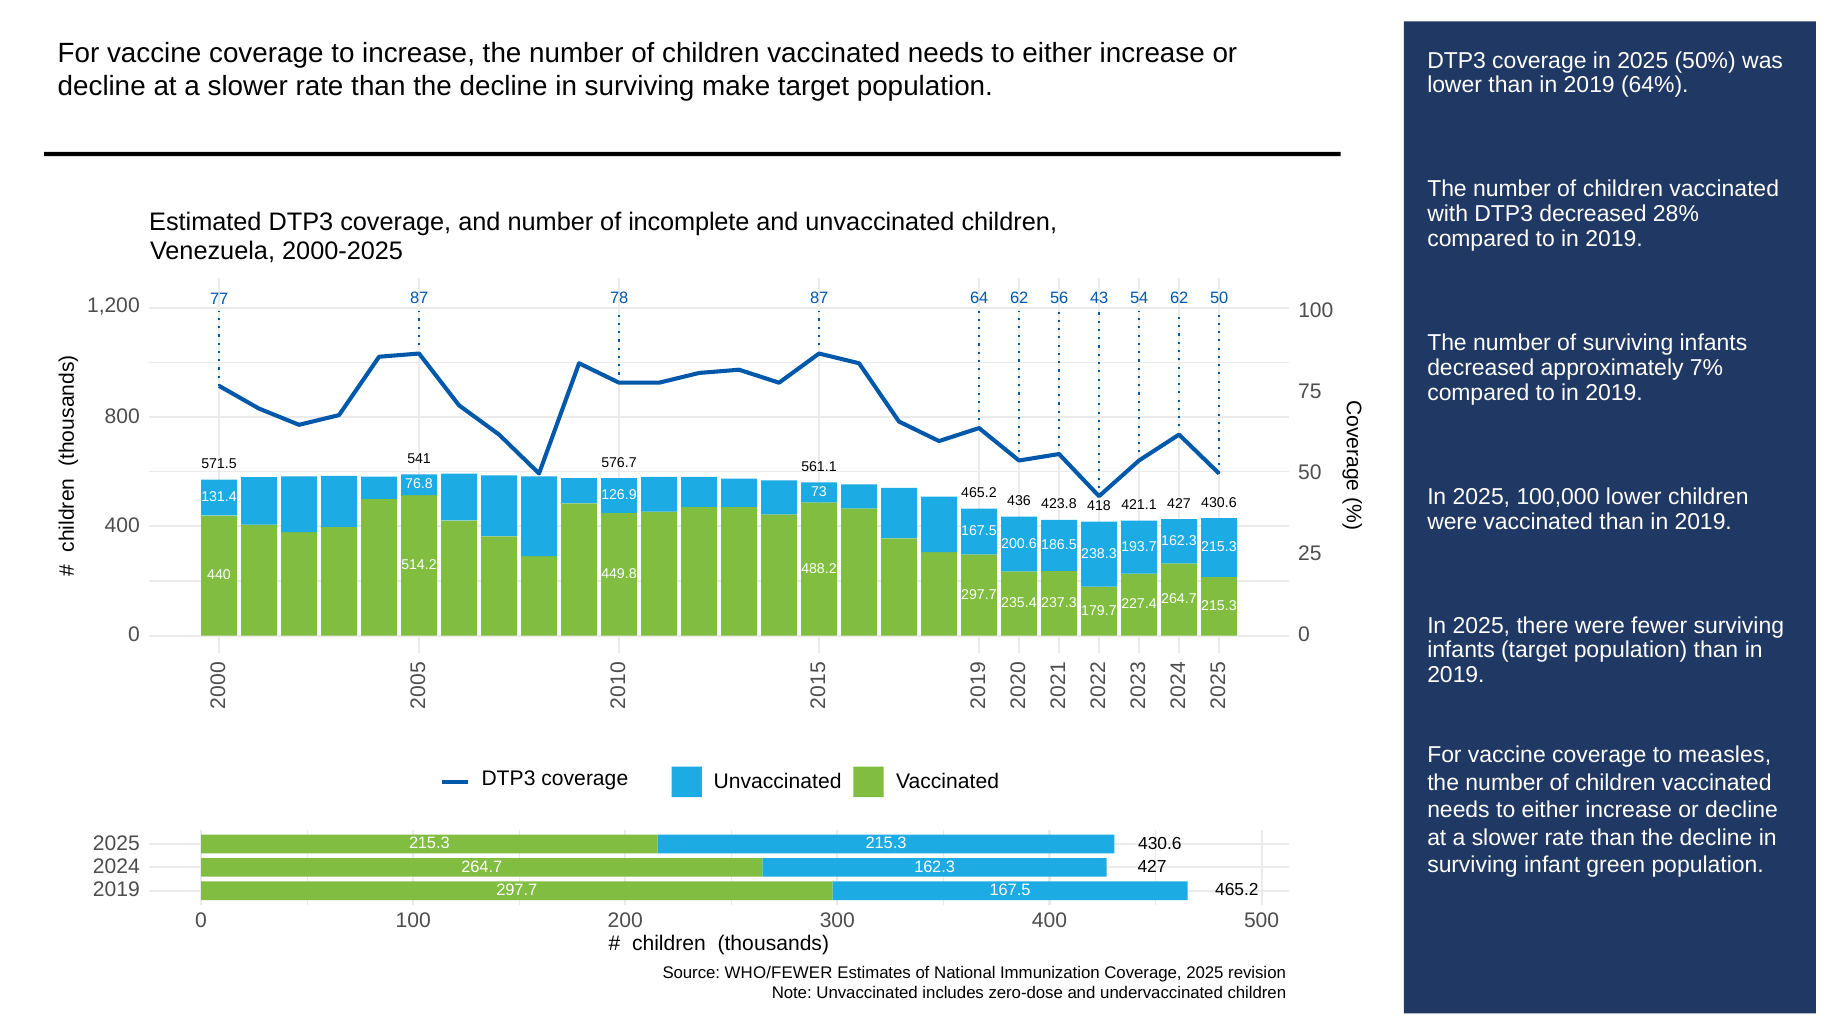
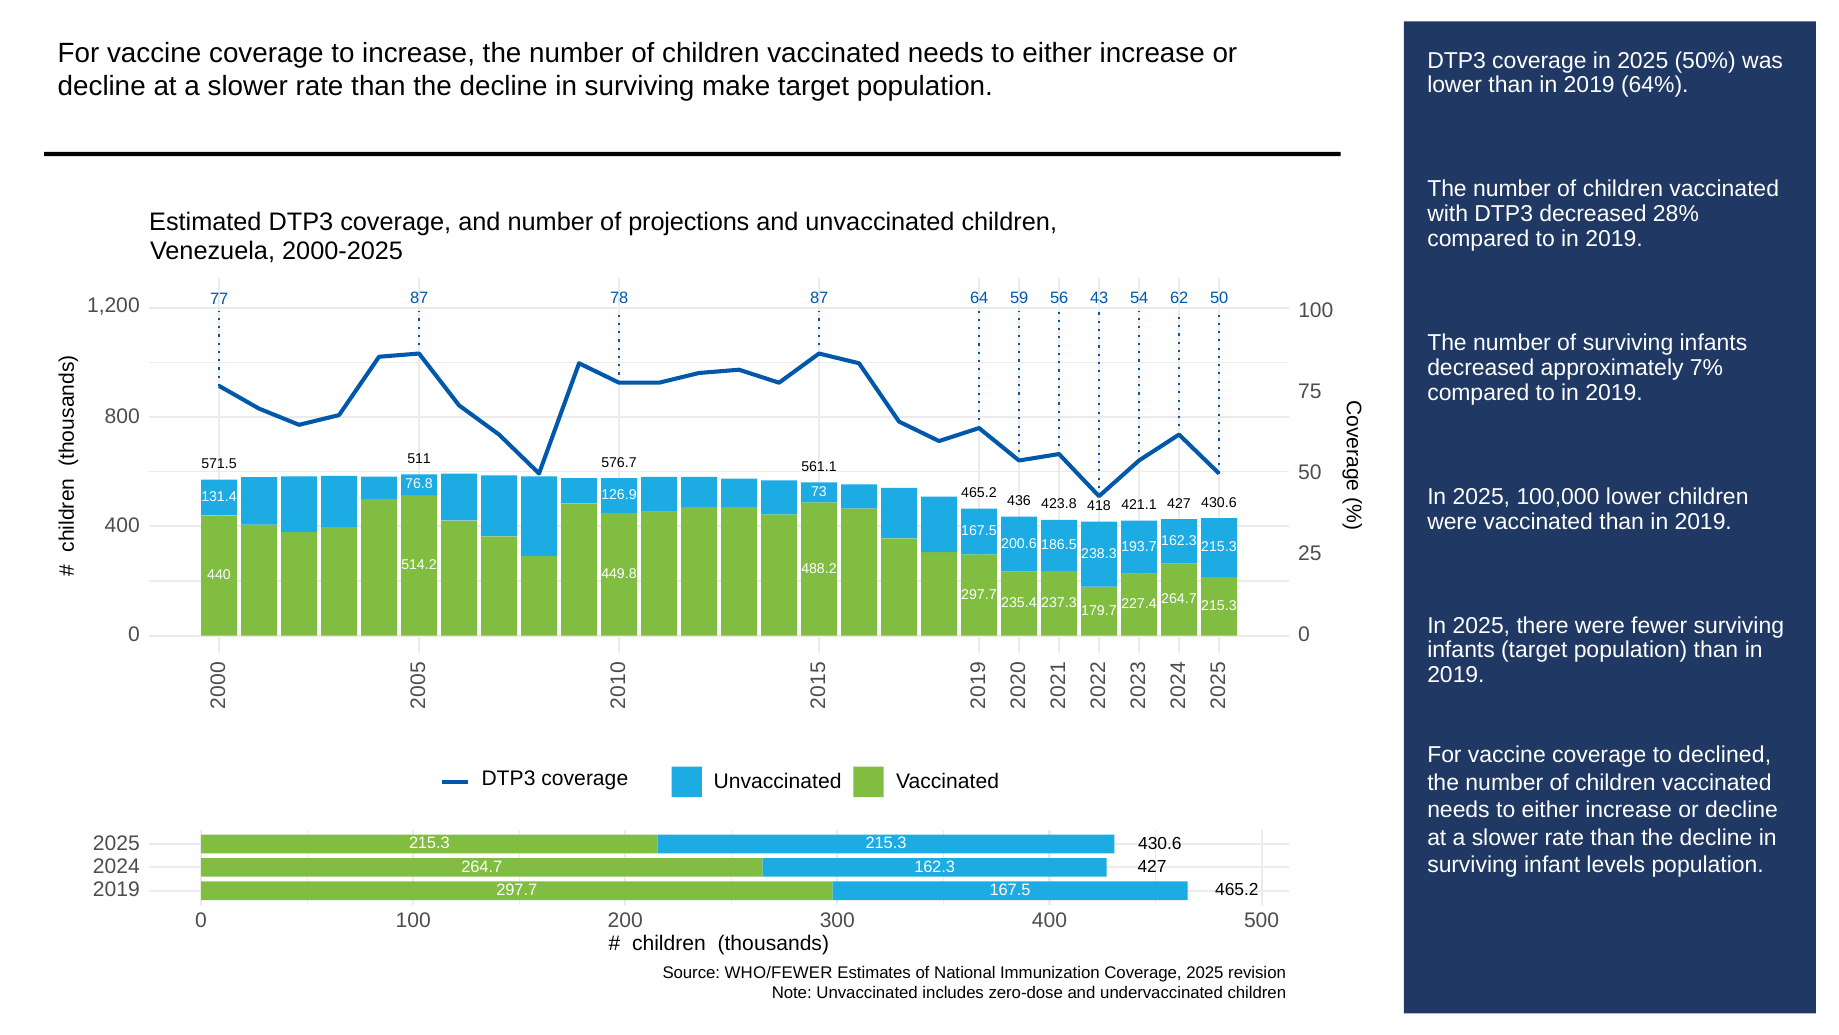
incomplete: incomplete -> projections
64 62: 62 -> 59
541: 541 -> 511
measles: measles -> declined
green: green -> levels
